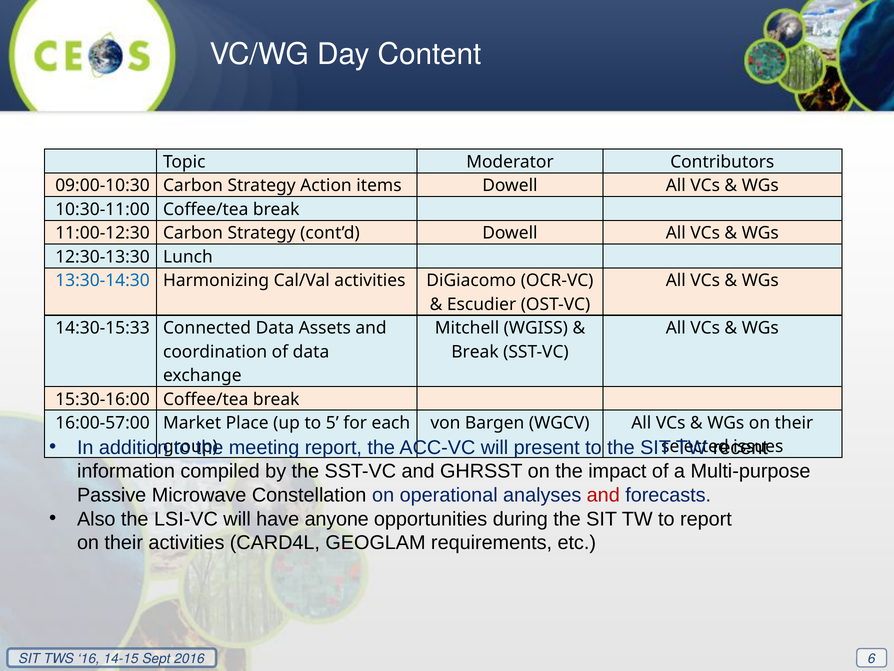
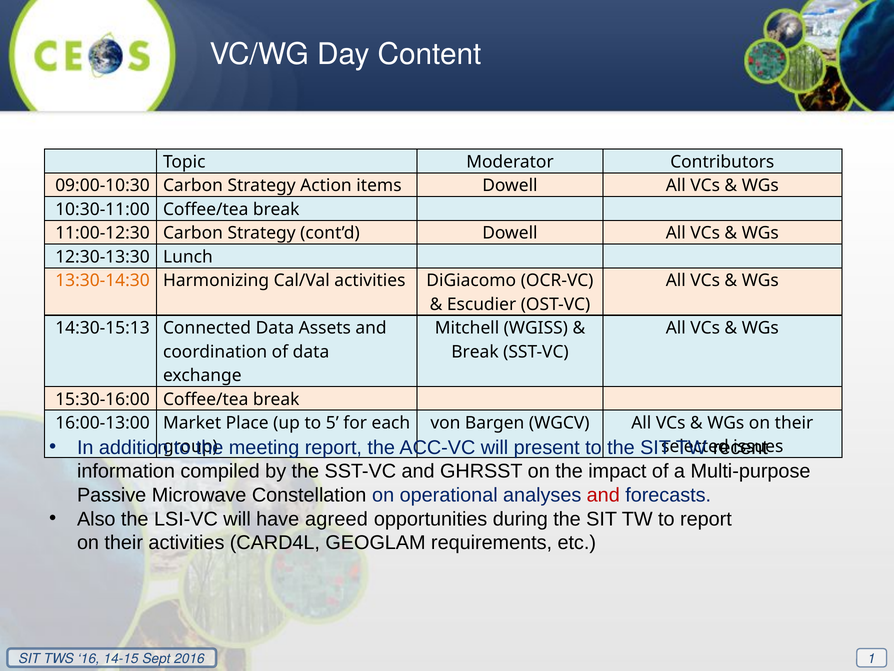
13:30-14:30 colour: blue -> orange
14:30-15:33: 14:30-15:33 -> 14:30-15:13
16:00-57:00: 16:00-57:00 -> 16:00-13:00
anyone: anyone -> agreed
6: 6 -> 1
